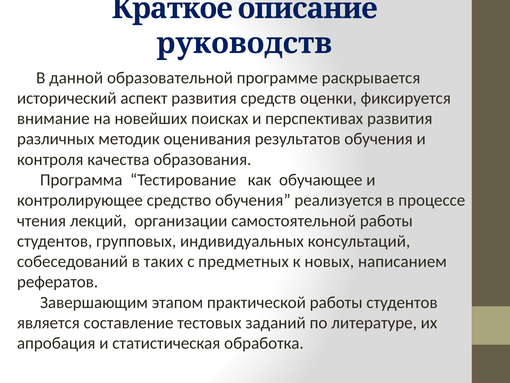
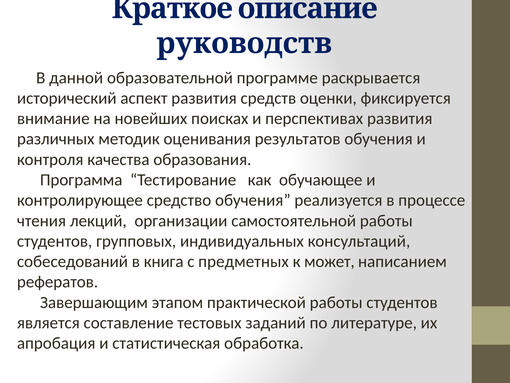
таких: таких -> книга
новых: новых -> может
